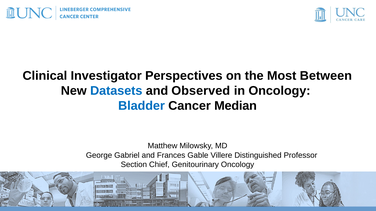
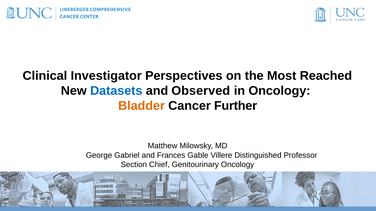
Between: Between -> Reached
Bladder colour: blue -> orange
Median: Median -> Further
